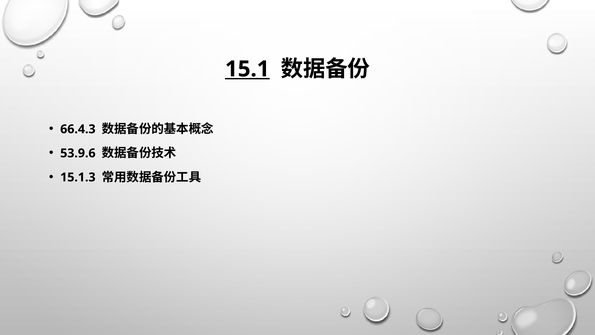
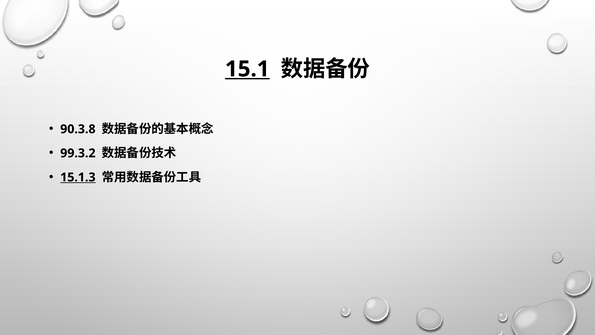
66.4.3: 66.4.3 -> 90.3.8
53.9.6: 53.9.6 -> 99.3.2
15.1.3 underline: none -> present
